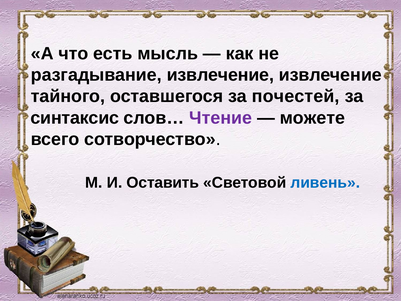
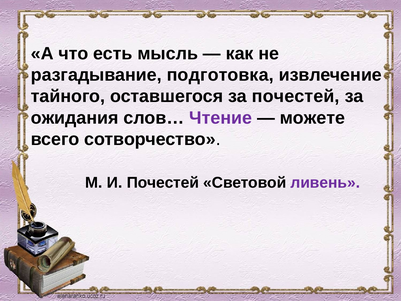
разгадывание извлечение: извлечение -> подготовка
синтаксис: синтаксис -> ожидания
И Оставить: Оставить -> Почестей
ливень colour: blue -> purple
